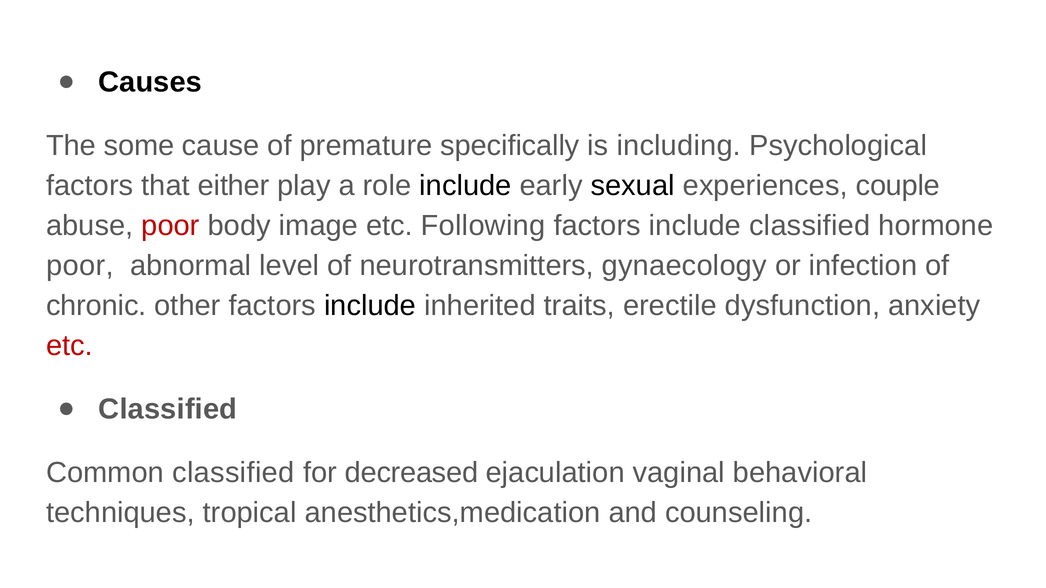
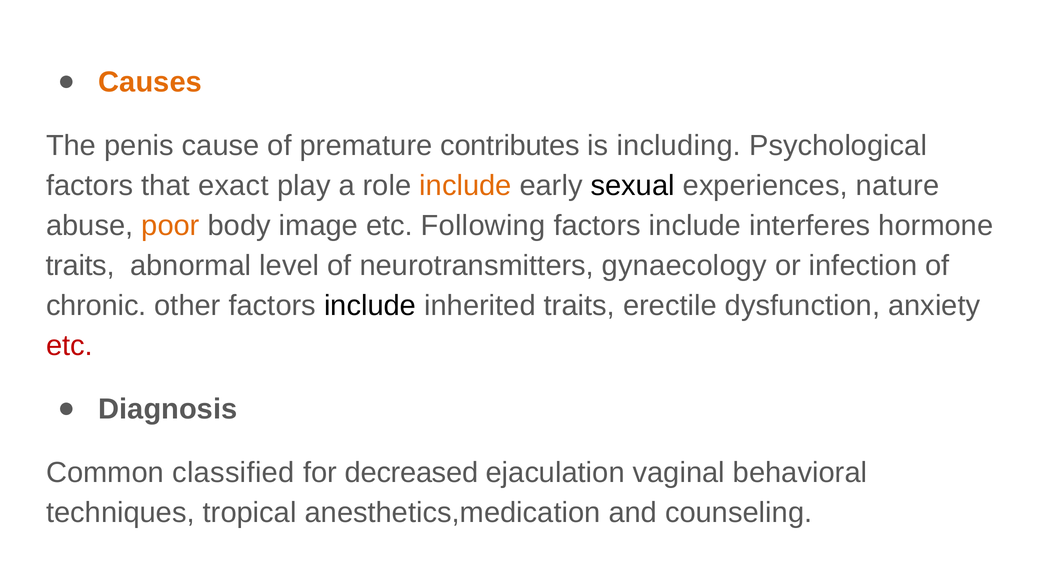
Causes colour: black -> orange
some: some -> penis
specifically: specifically -> contributes
either: either -> exact
include at (465, 186) colour: black -> orange
couple: couple -> nature
poor at (170, 226) colour: red -> orange
include classified: classified -> interferes
poor at (80, 266): poor -> traits
Classified at (168, 409): Classified -> Diagnosis
